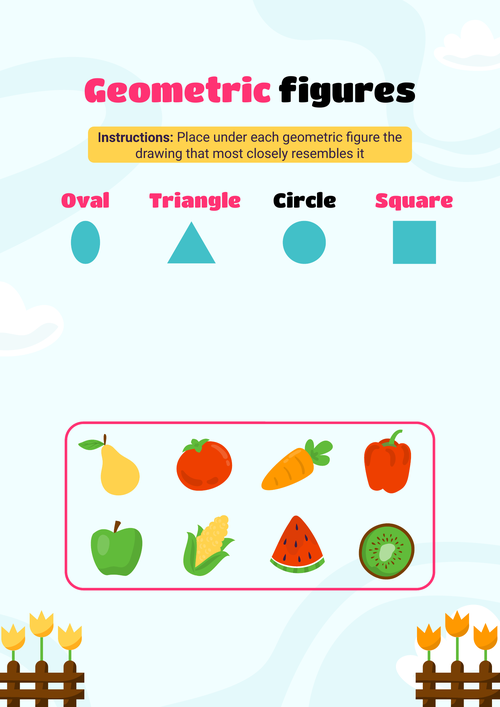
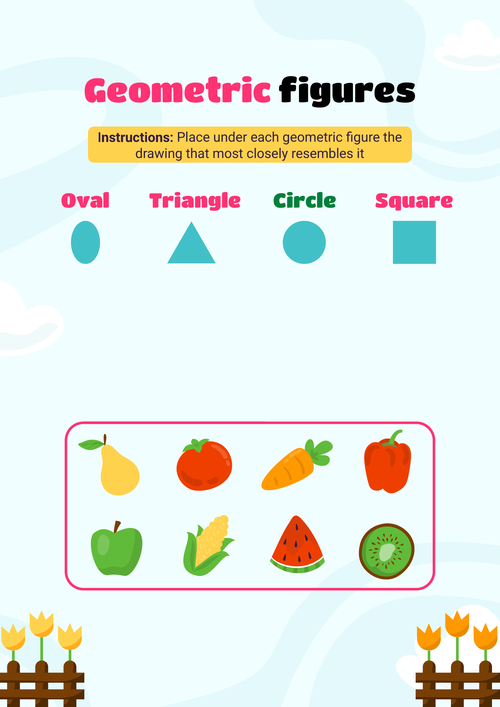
Circle colour: black -> green
